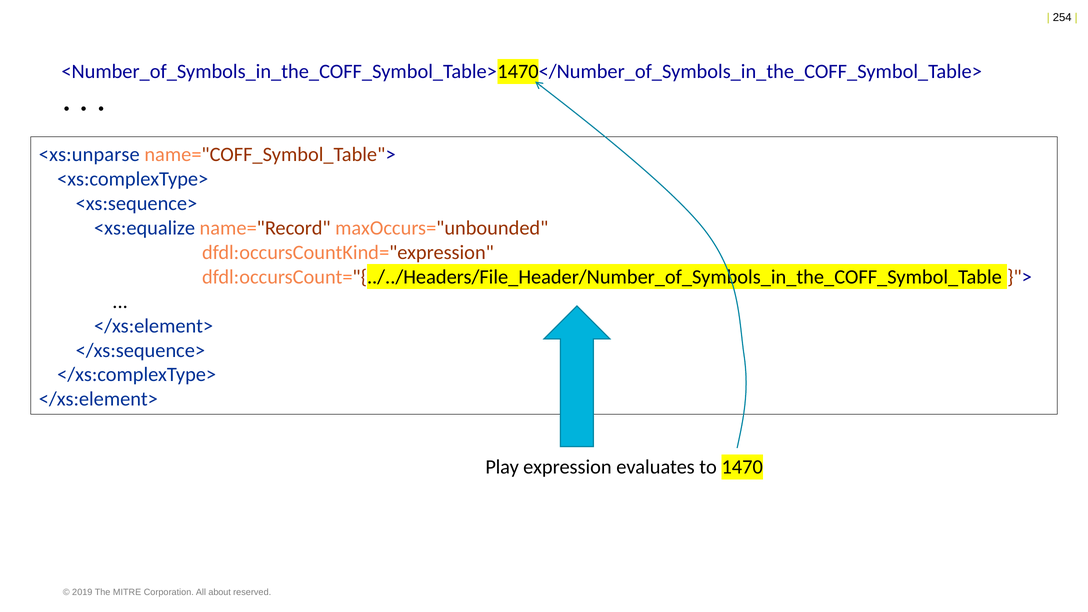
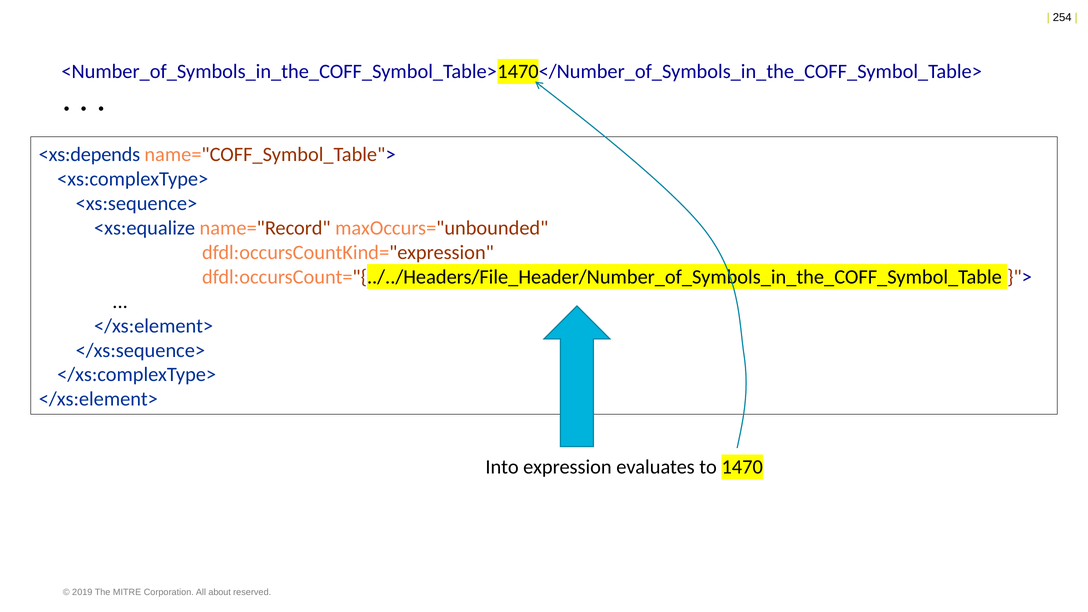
<xs:unparse: <xs:unparse -> <xs:depends
Play: Play -> Into
